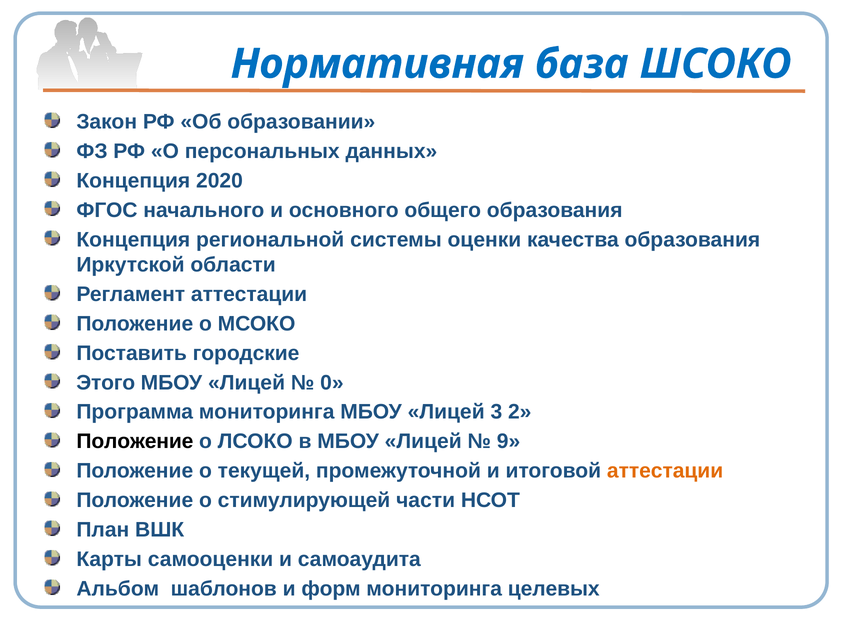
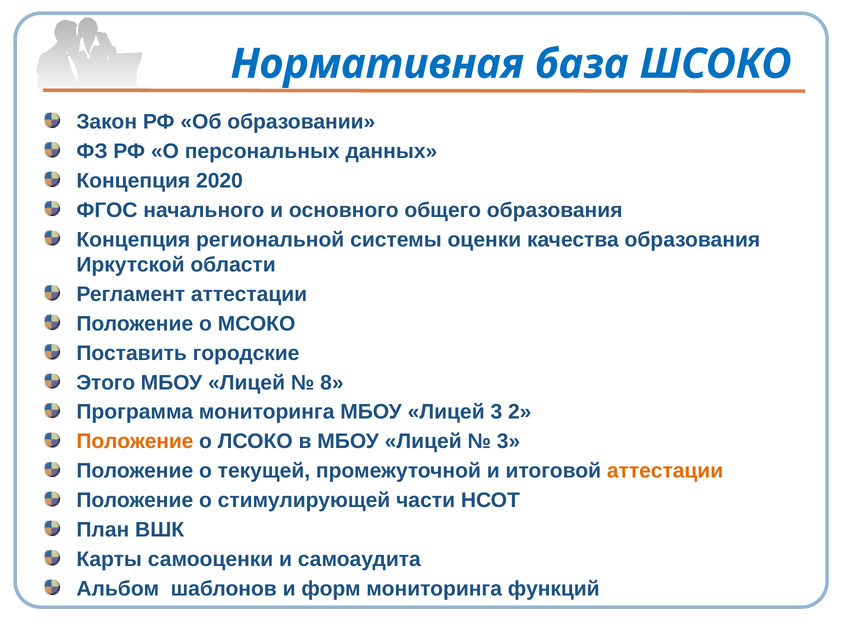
0: 0 -> 8
Положение at (135, 442) colour: black -> orange
9 at (508, 442): 9 -> 3
целевых: целевых -> функций
